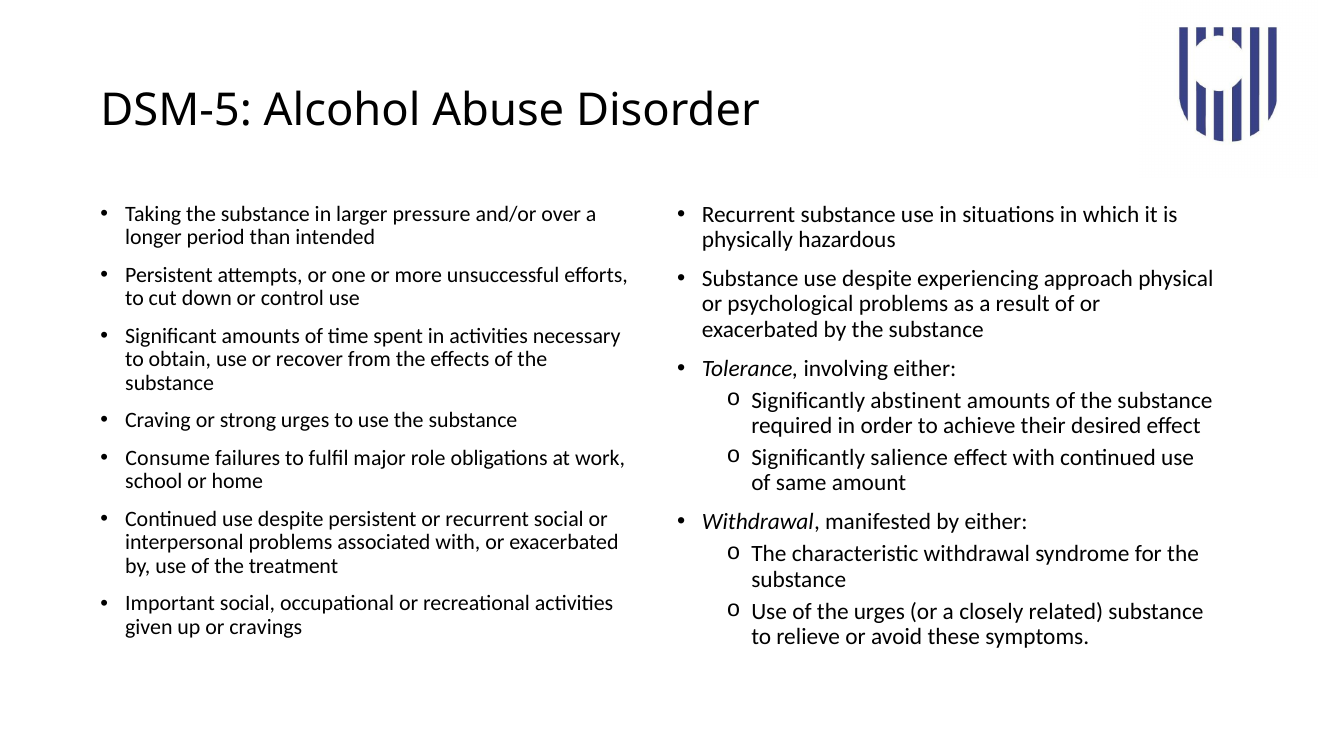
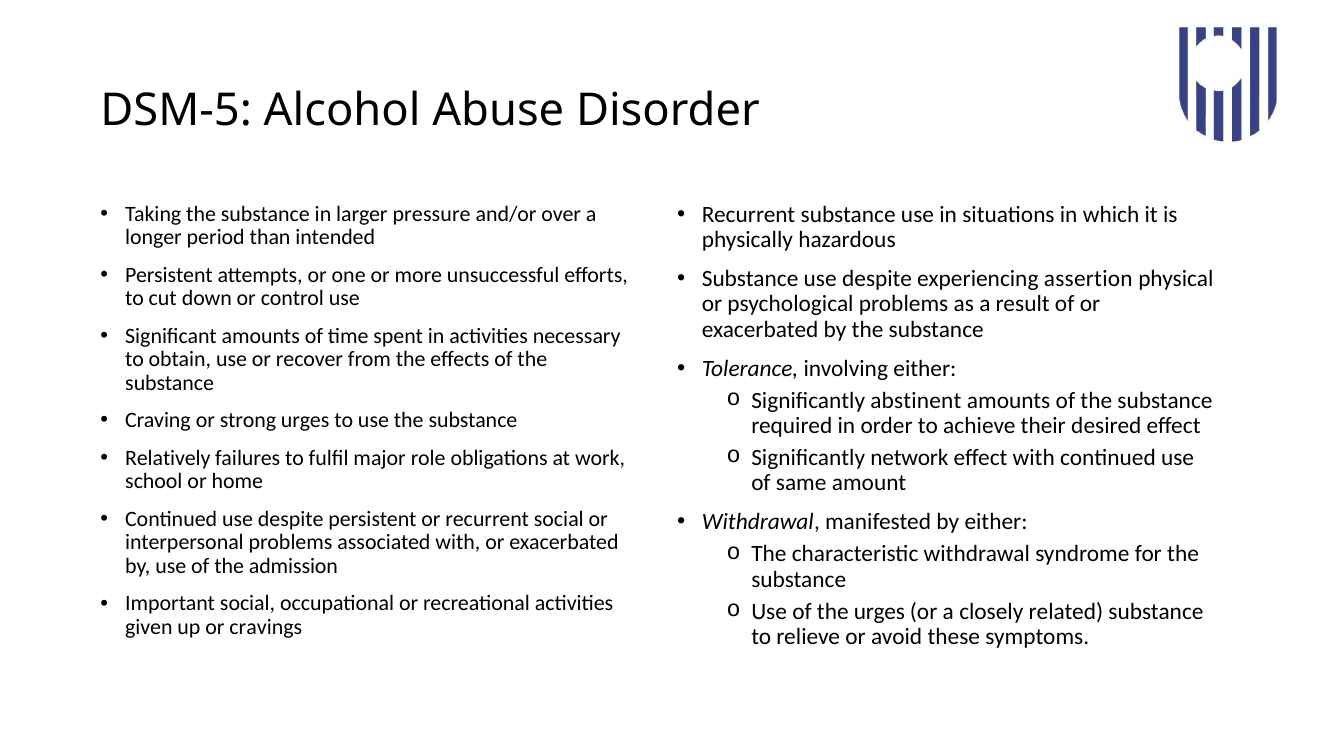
approach: approach -> assertion
salience: salience -> network
Consume: Consume -> Relatively
treatment: treatment -> admission
